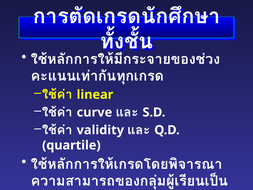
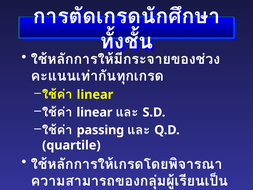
curve at (94, 112): curve -> linear
validity: validity -> passing
